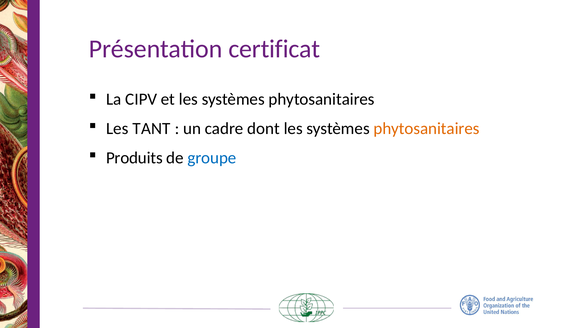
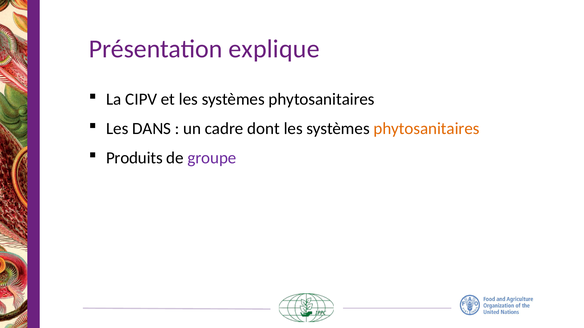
certificat: certificat -> explique
TANT: TANT -> DANS
groupe colour: blue -> purple
